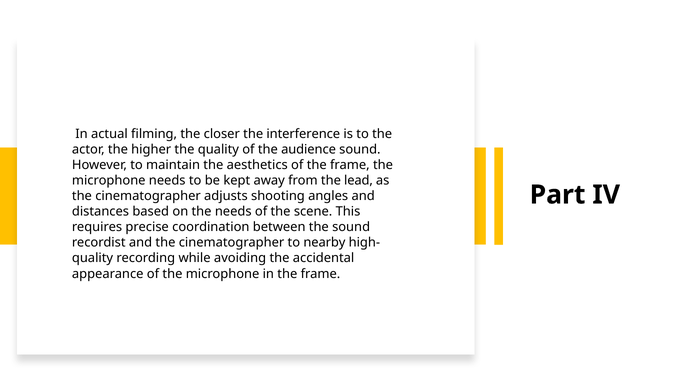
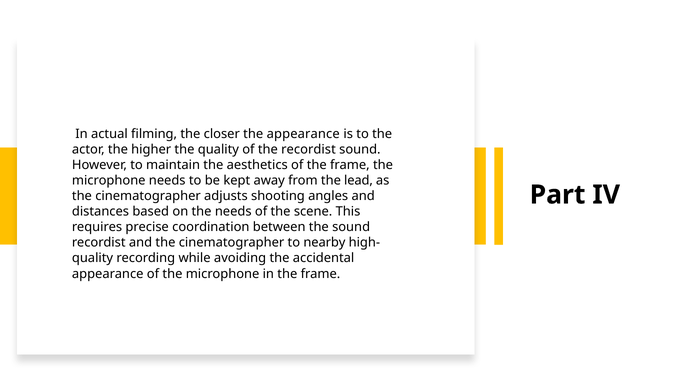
the interference: interference -> appearance
the audience: audience -> recordist
